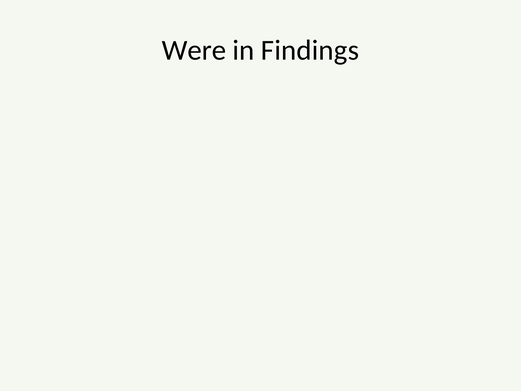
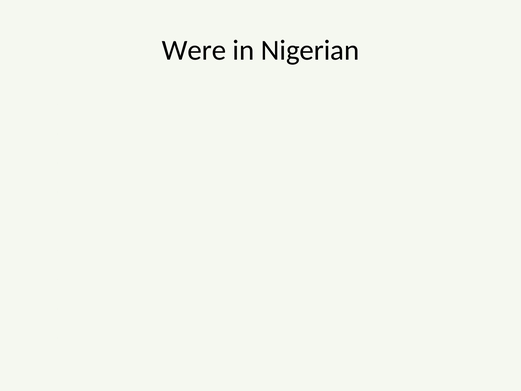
Findings: Findings -> Nigerian
